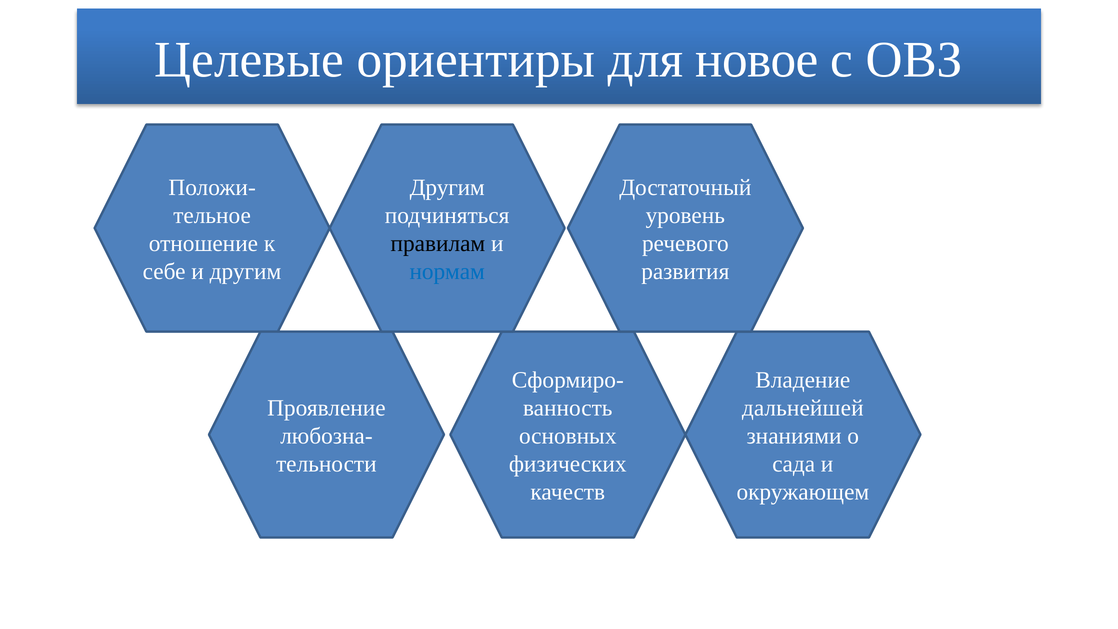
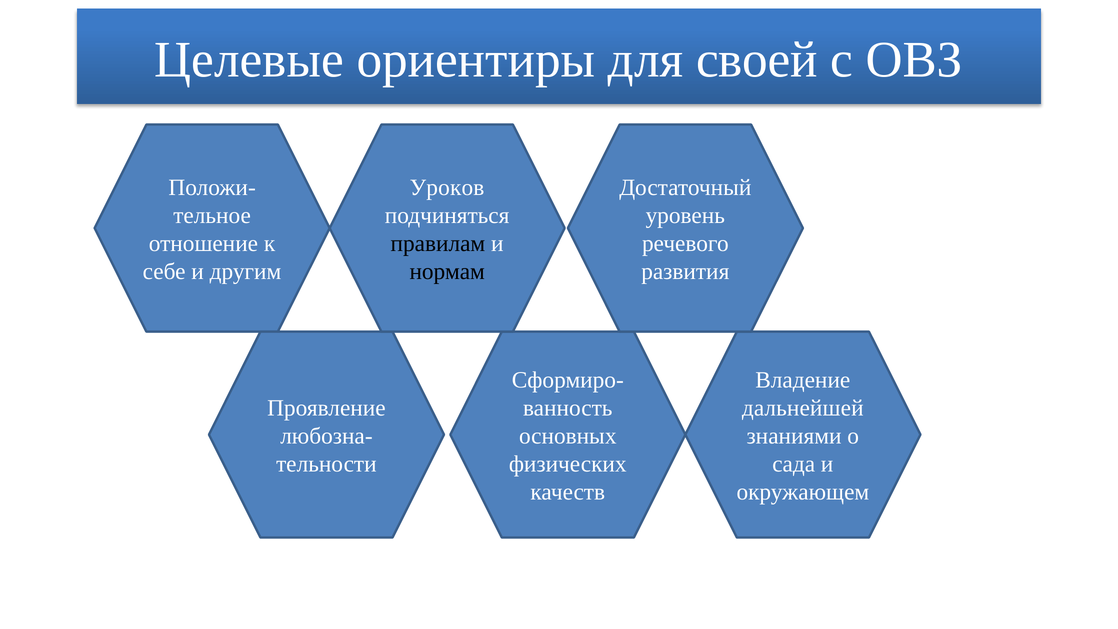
новое: новое -> своей
Другим at (447, 188): Другим -> Уроков
нормам colour: blue -> black
